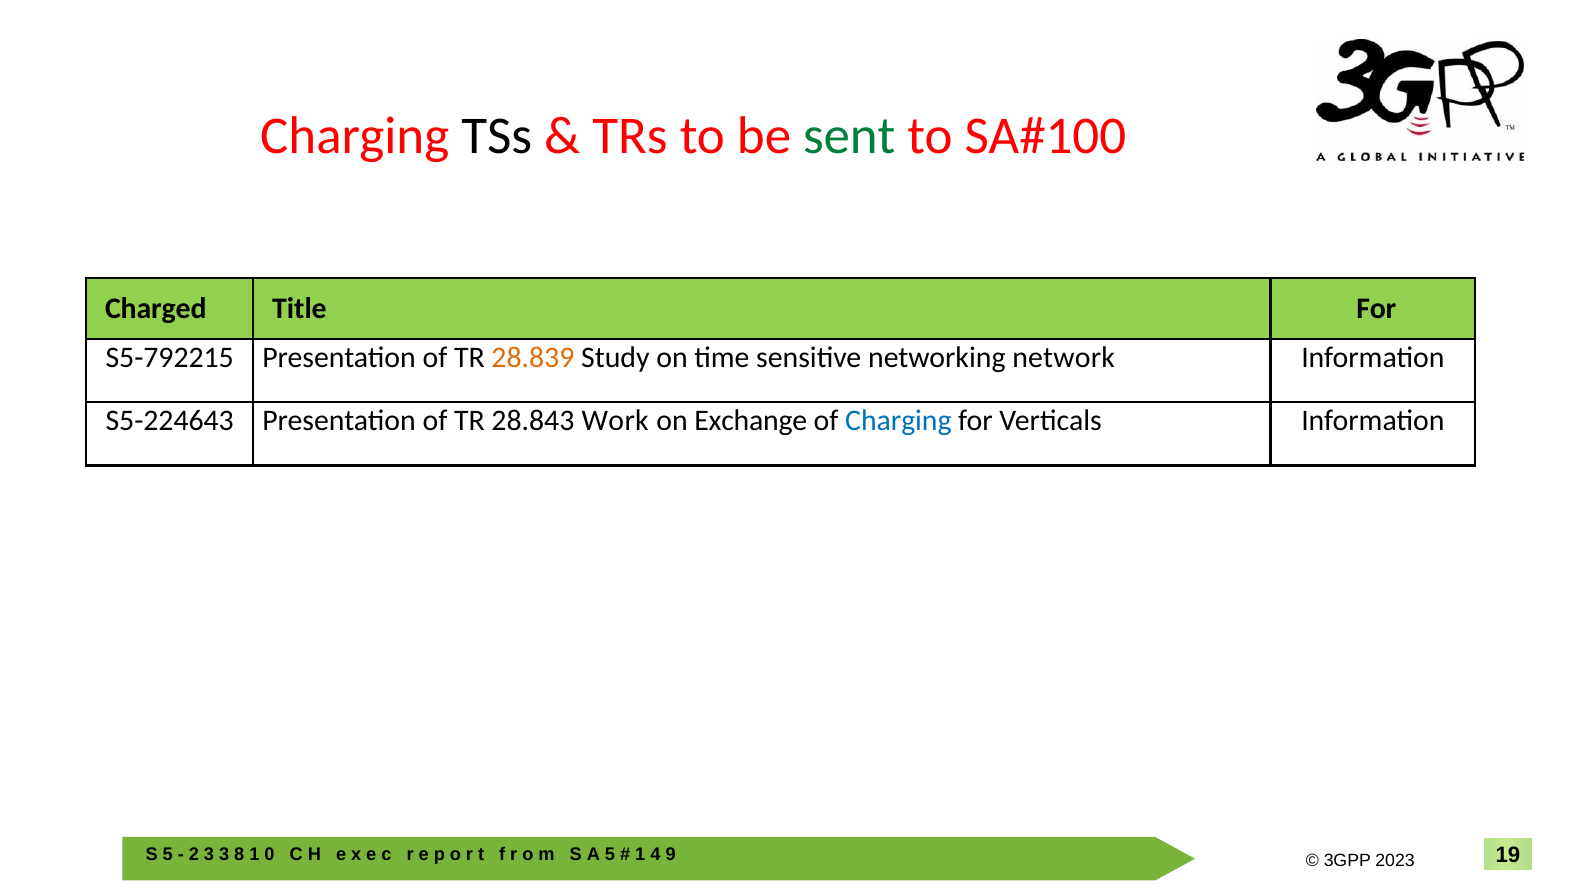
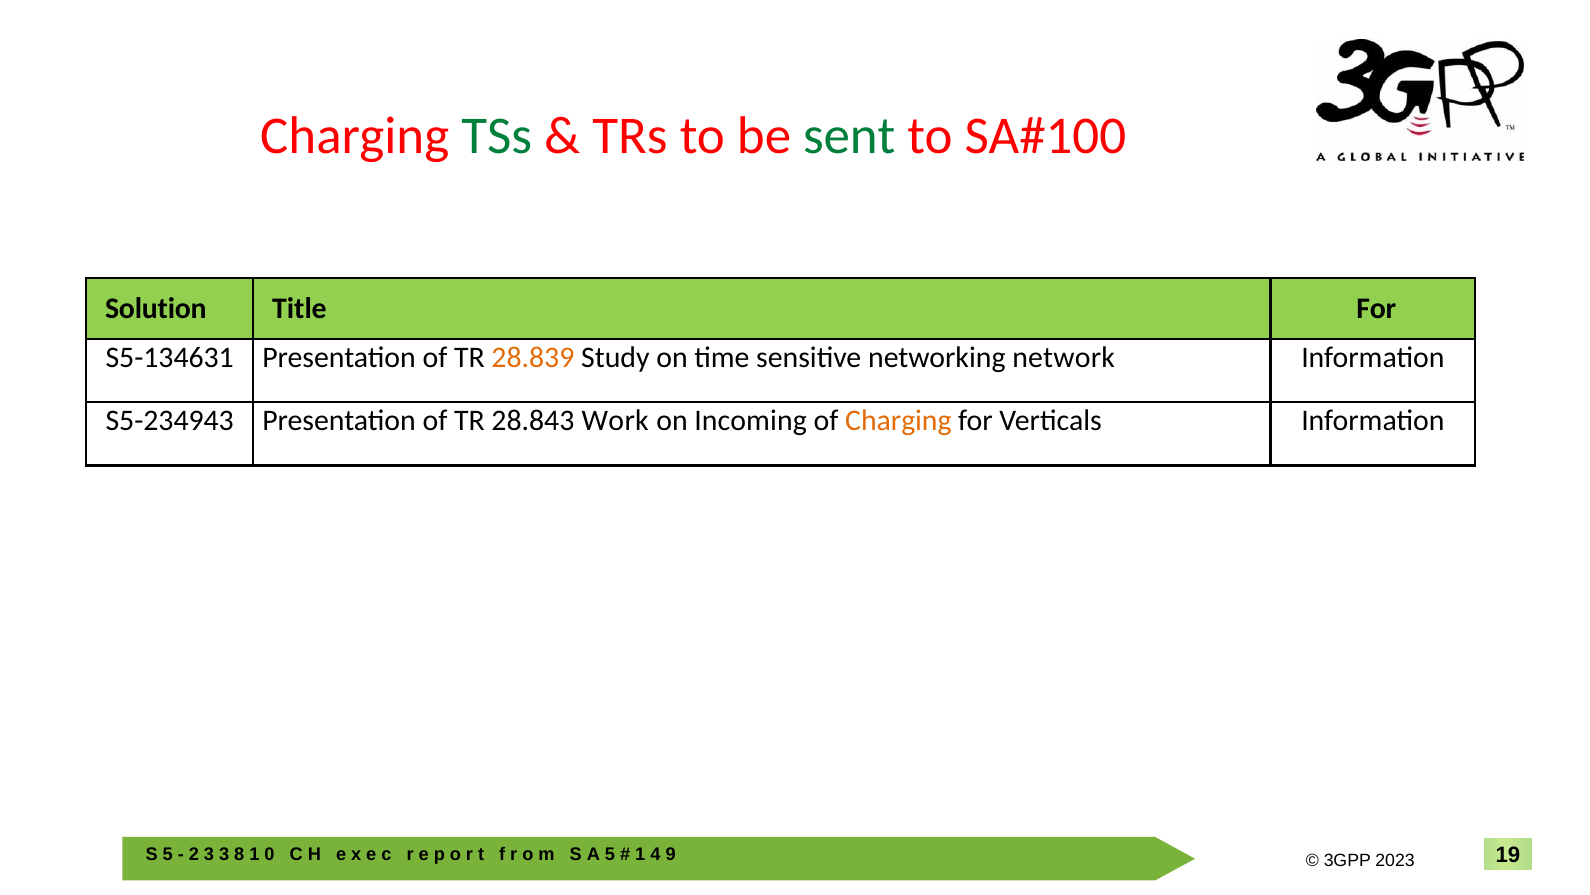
TSs colour: black -> green
Charged: Charged -> Solution
S5-792215: S5-792215 -> S5-134631
S5-224643: S5-224643 -> S5-234943
Exchange: Exchange -> Incoming
Charging at (898, 420) colour: blue -> orange
